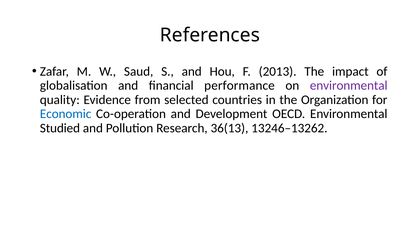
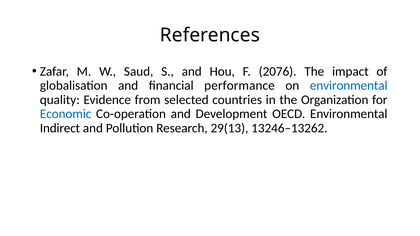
2013: 2013 -> 2076
environmental at (349, 86) colour: purple -> blue
Studied: Studied -> Indirect
36(13: 36(13 -> 29(13
